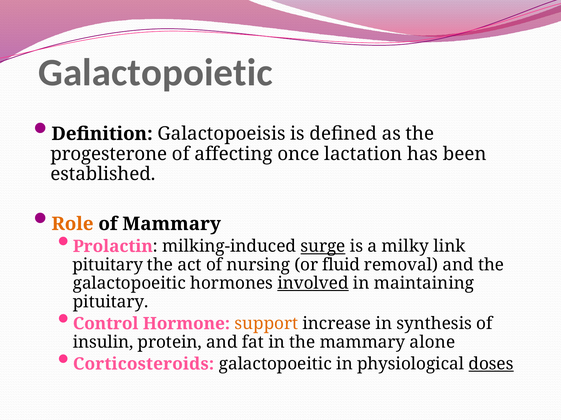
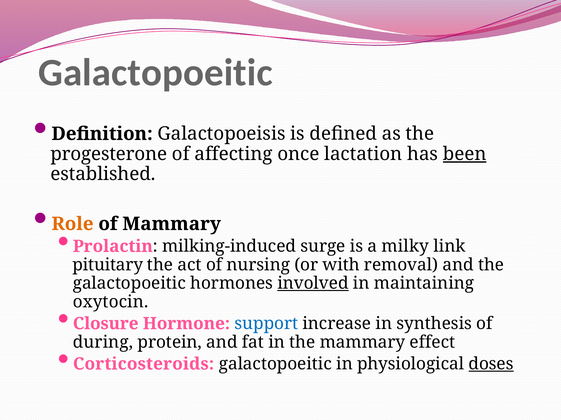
Galactopoietic at (155, 73): Galactopoietic -> Galactopoeitic
been underline: none -> present
surge underline: present -> none
fluid: fluid -> with
pituitary at (111, 302): pituitary -> oxytocin
Control: Control -> Closure
support colour: orange -> blue
insulin: insulin -> during
alone: alone -> effect
